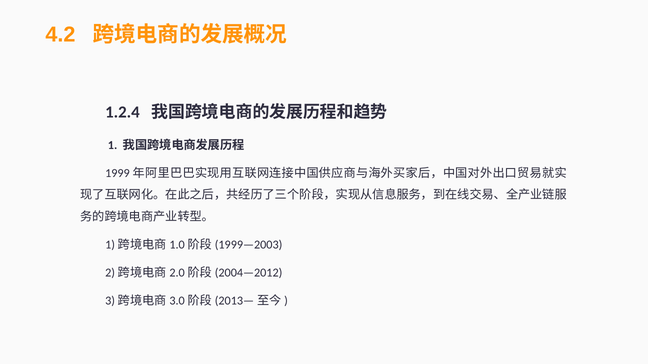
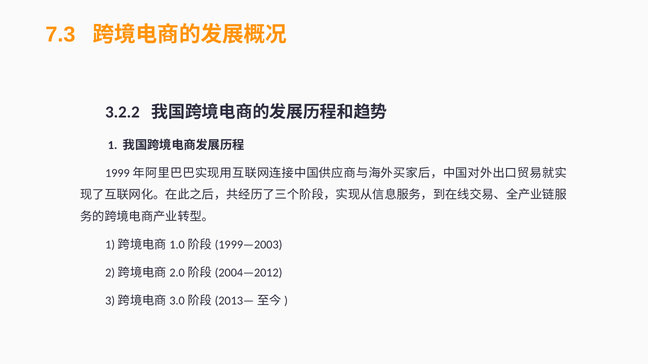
4.2: 4.2 -> 7.3
1.2.4: 1.2.4 -> 3.2.2
